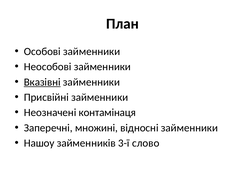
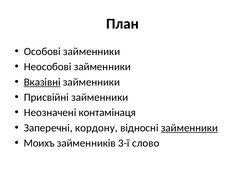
множині: множині -> кордону
займенники at (189, 128) underline: none -> present
Нашоу: Нашоу -> Моихъ
